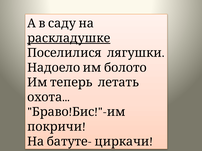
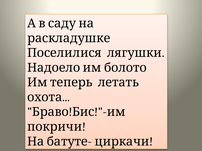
раскладушке underline: present -> none
